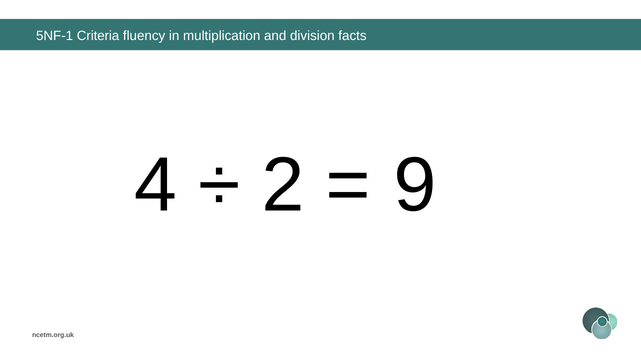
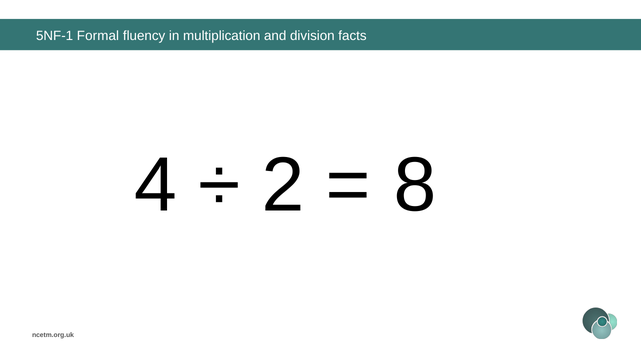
Criteria: Criteria -> Formal
9: 9 -> 8
